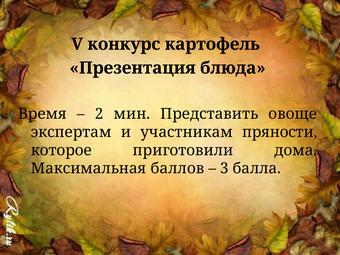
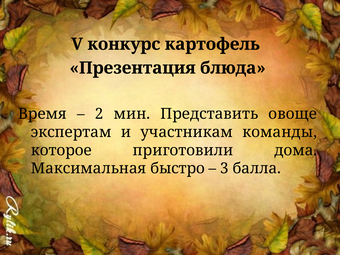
пряности: пряности -> команды
баллов: баллов -> быстро
